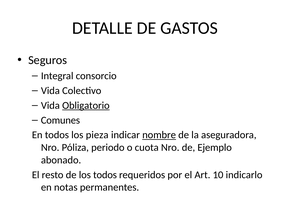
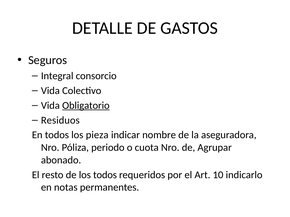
Comunes: Comunes -> Residuos
nombre underline: present -> none
Ejemplo: Ejemplo -> Agrupar
